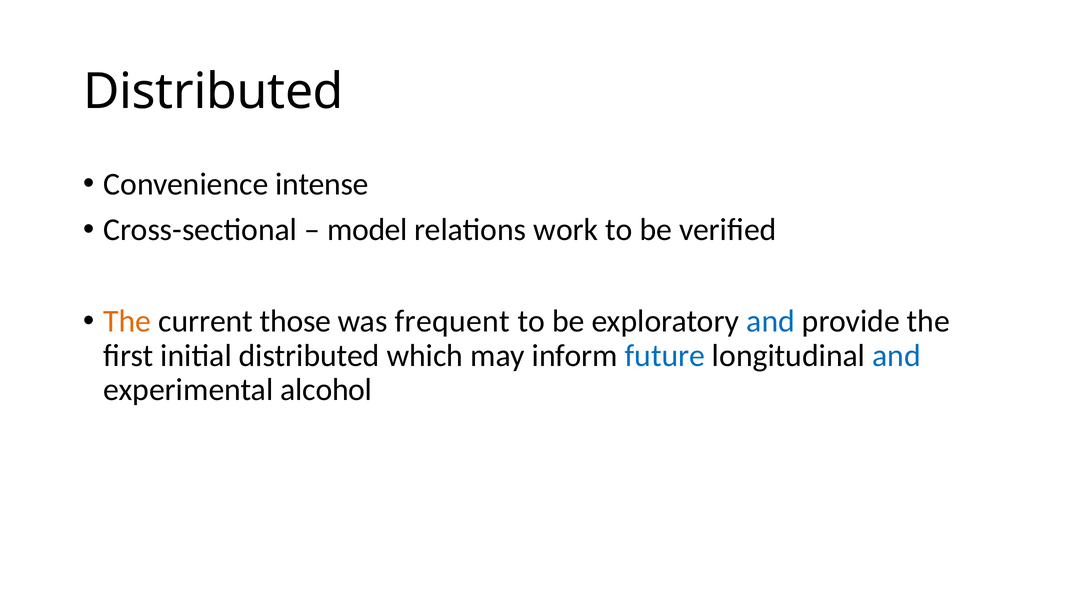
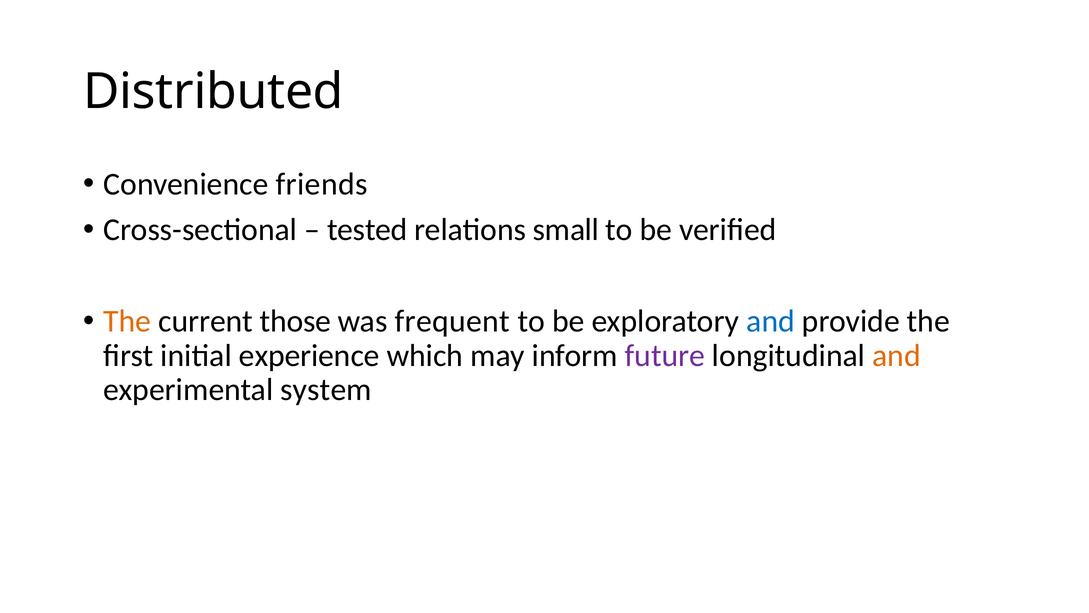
intense: intense -> friends
model: model -> tested
work: work -> small
initial distributed: distributed -> experience
future colour: blue -> purple
and at (897, 355) colour: blue -> orange
alcohol: alcohol -> system
